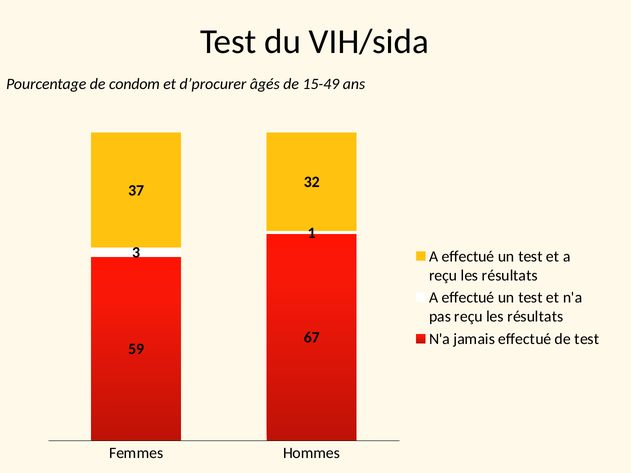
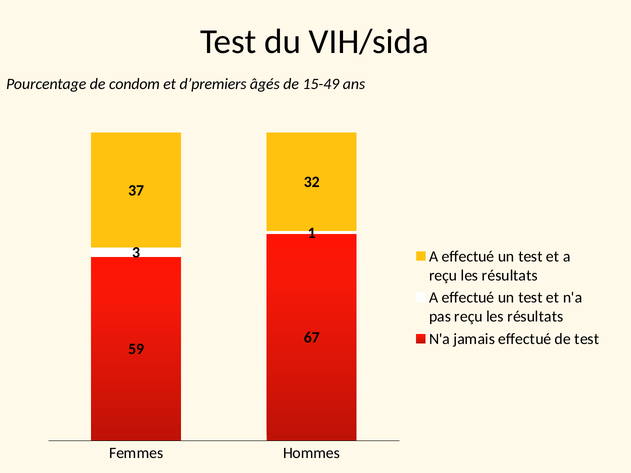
d’procurer: d’procurer -> d’premiers
